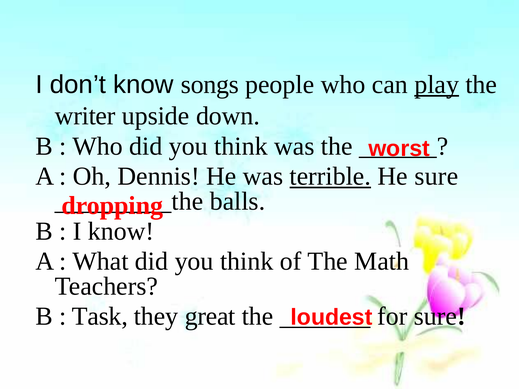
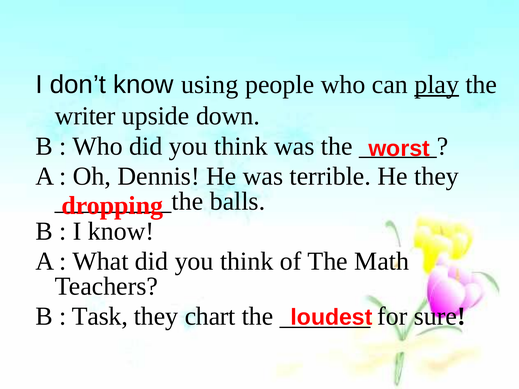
songs: songs -> using
terrible underline: present -> none
He sure: sure -> they
great: great -> chart
